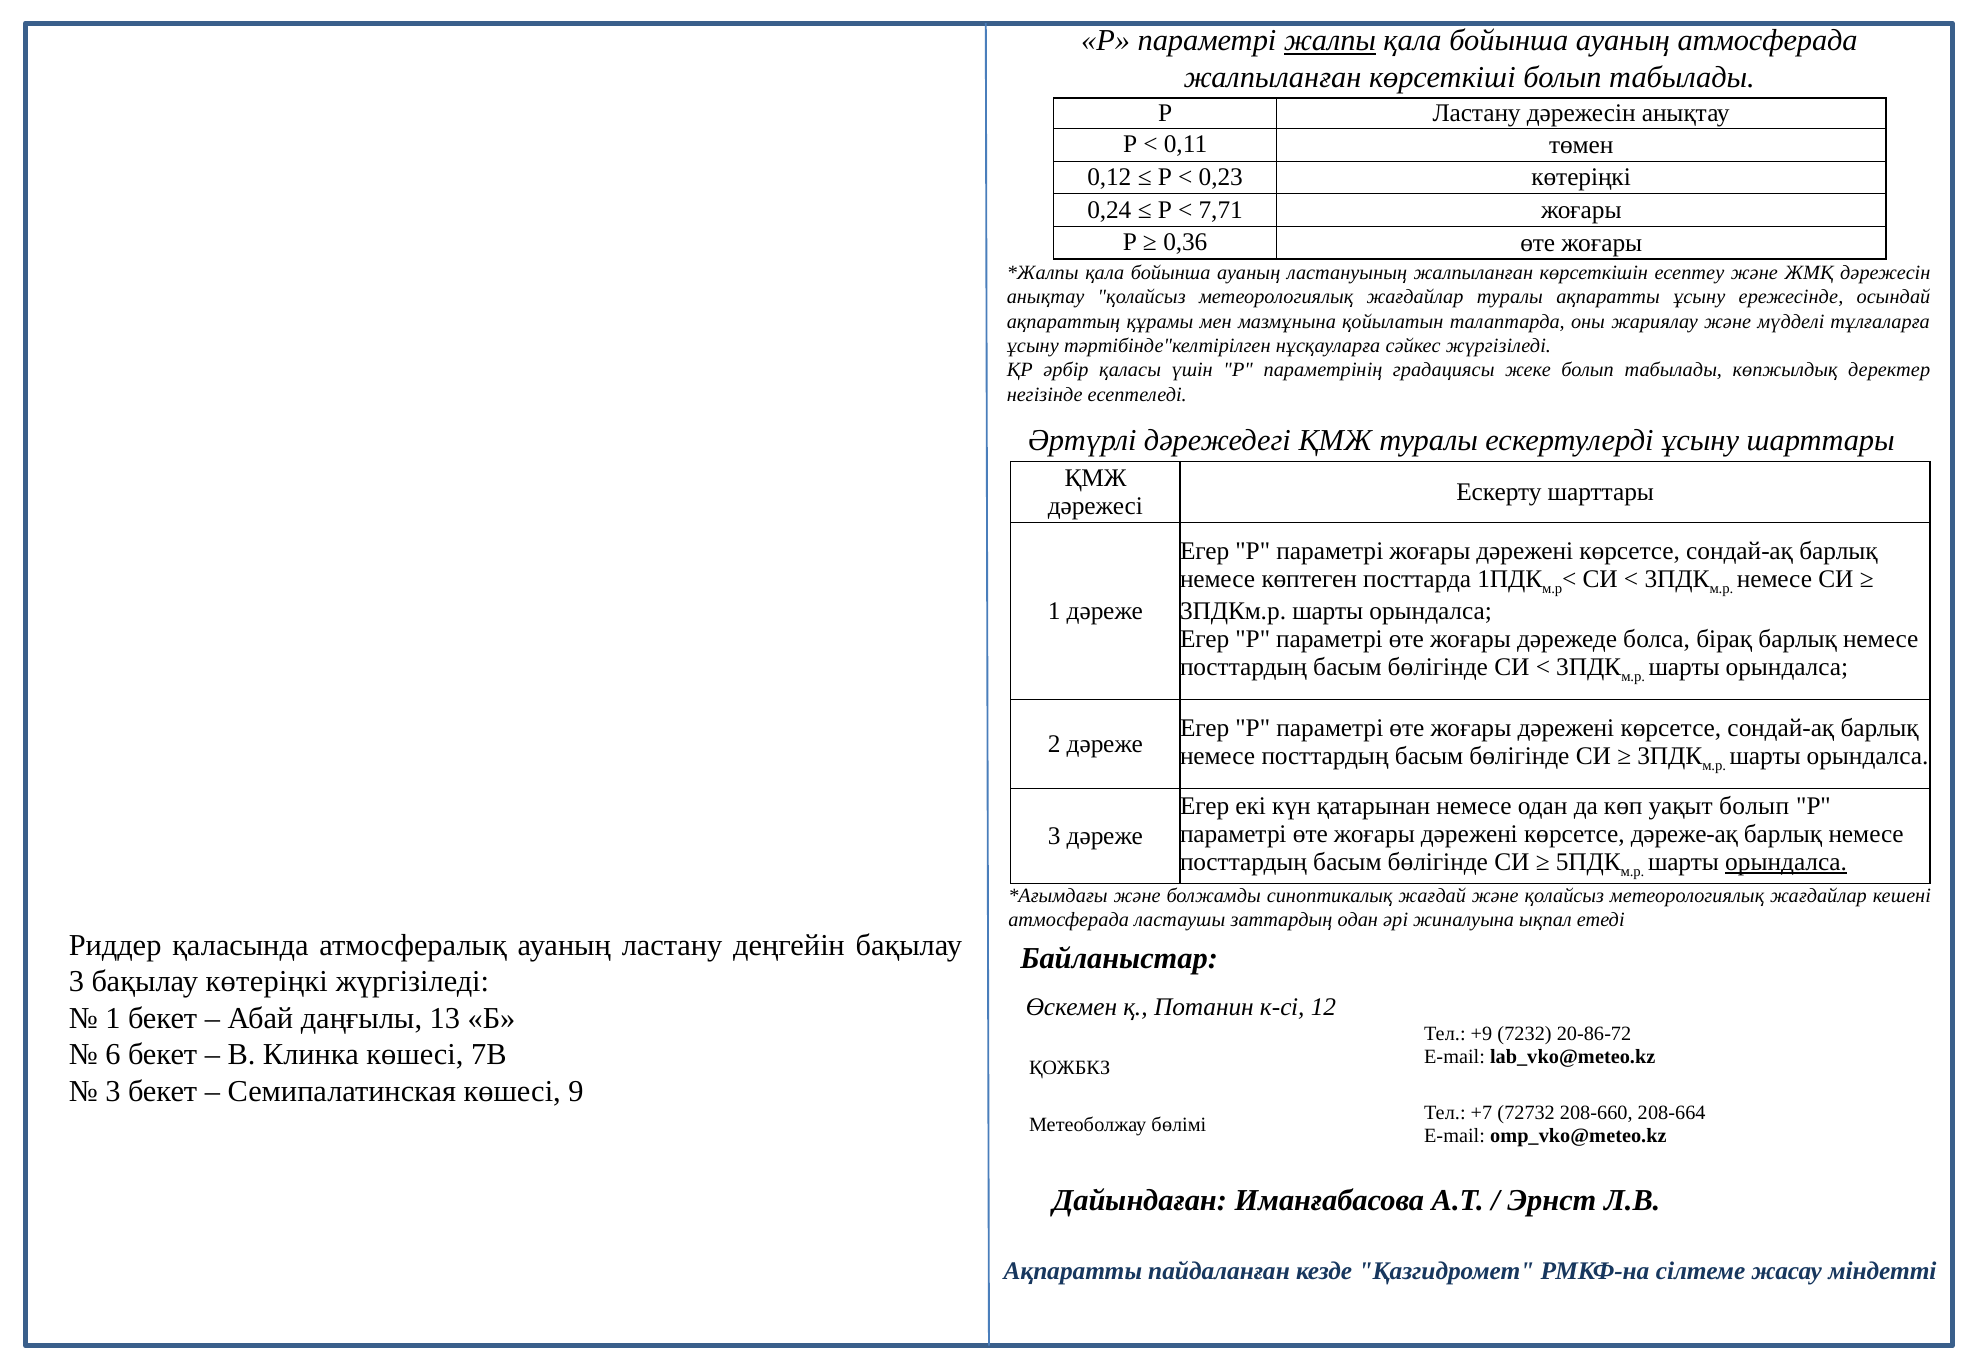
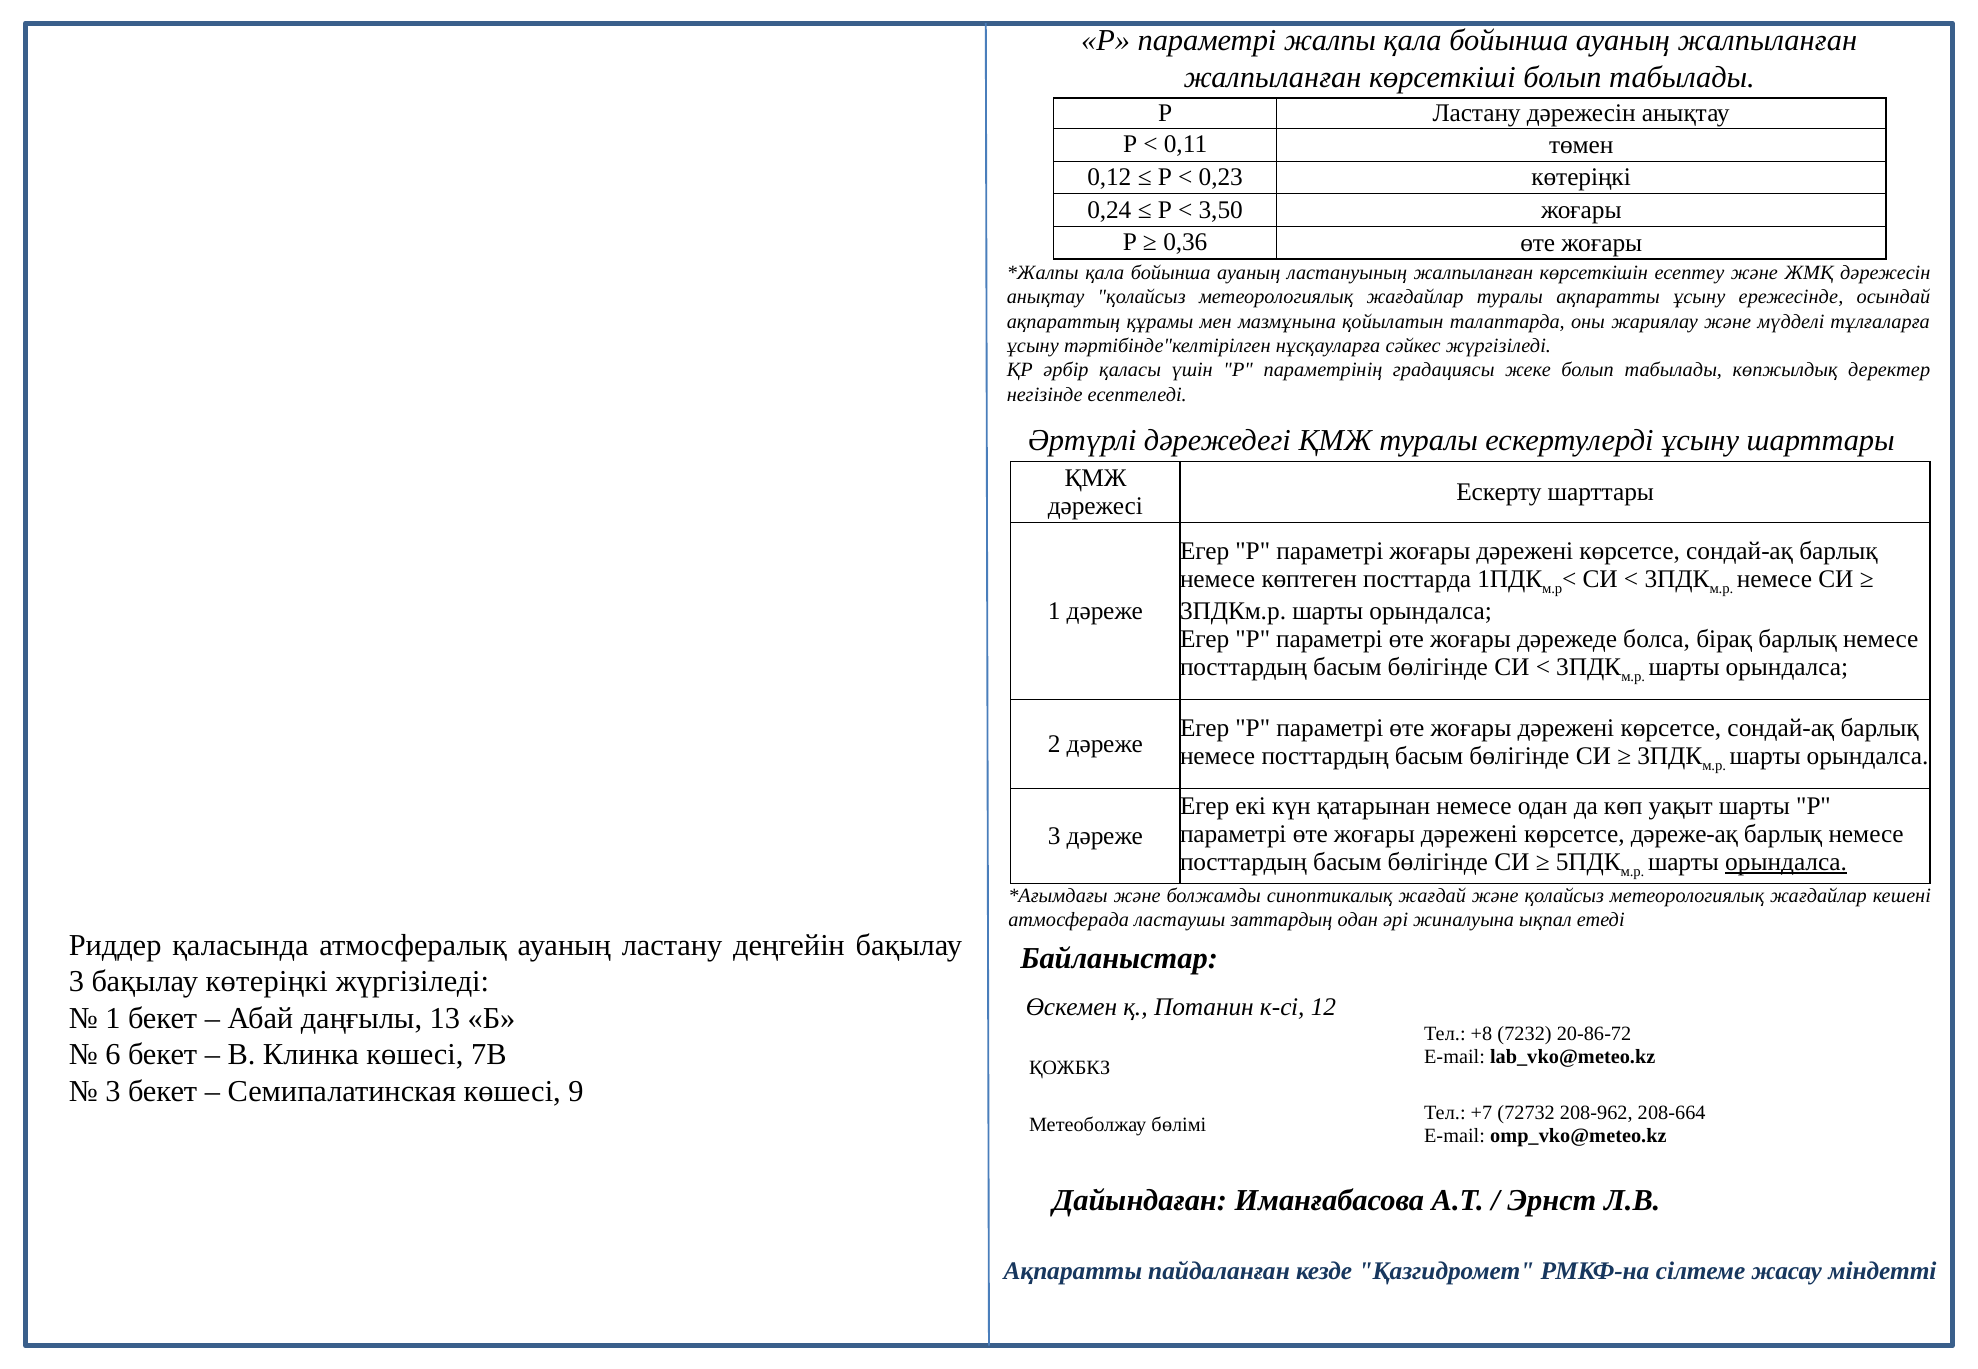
жалпы underline: present -> none
ауаның атмосферада: атмосферада -> жалпыланған
7,71: 7,71 -> 3,50
уақыт болып: болып -> шарты
+9: +9 -> +8
208-660: 208-660 -> 208-962
